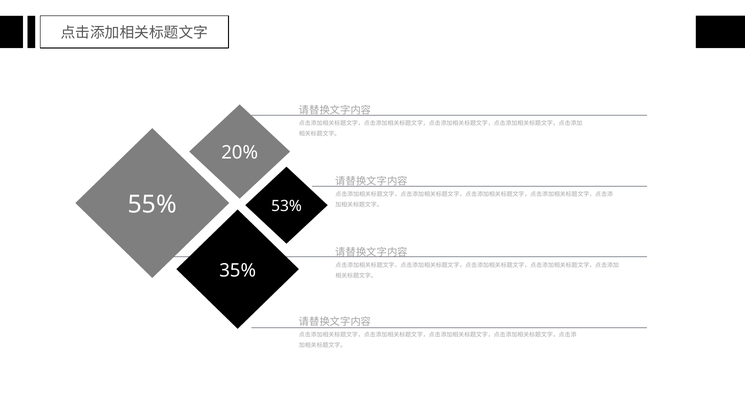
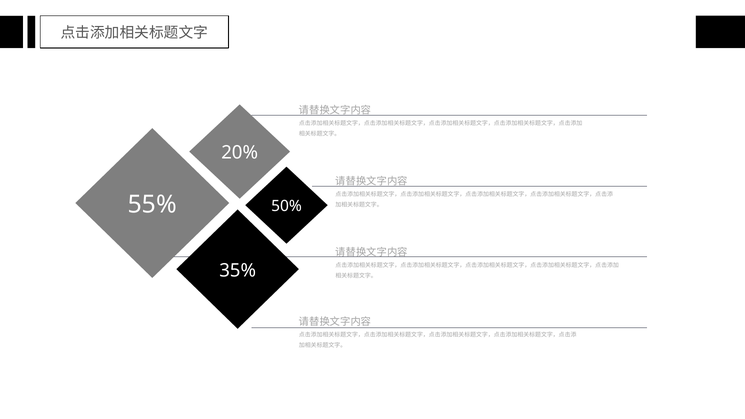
53%: 53% -> 50%
